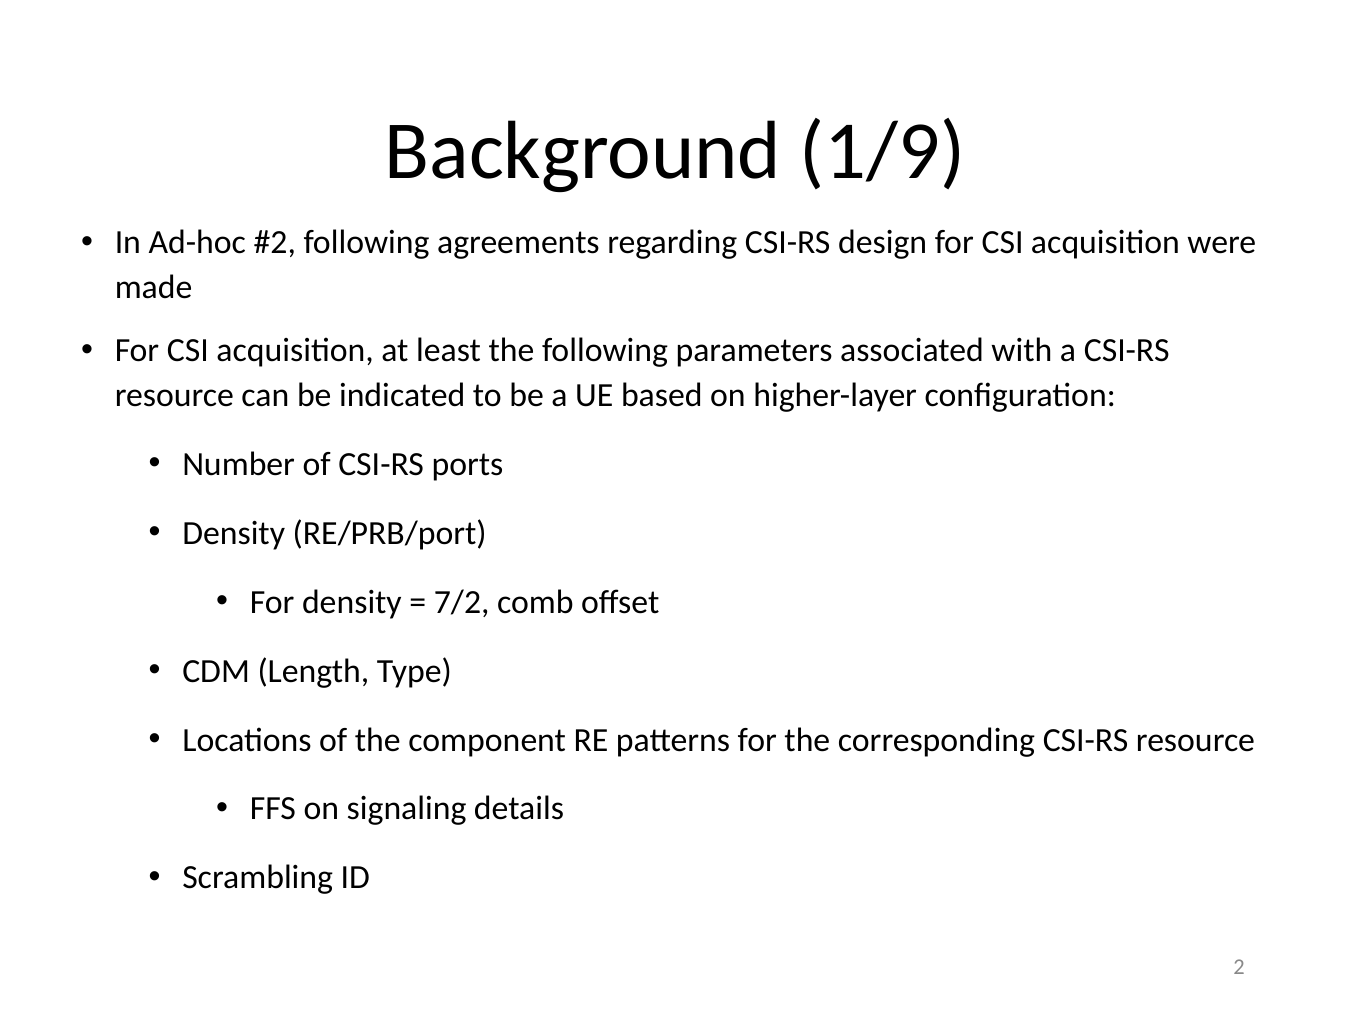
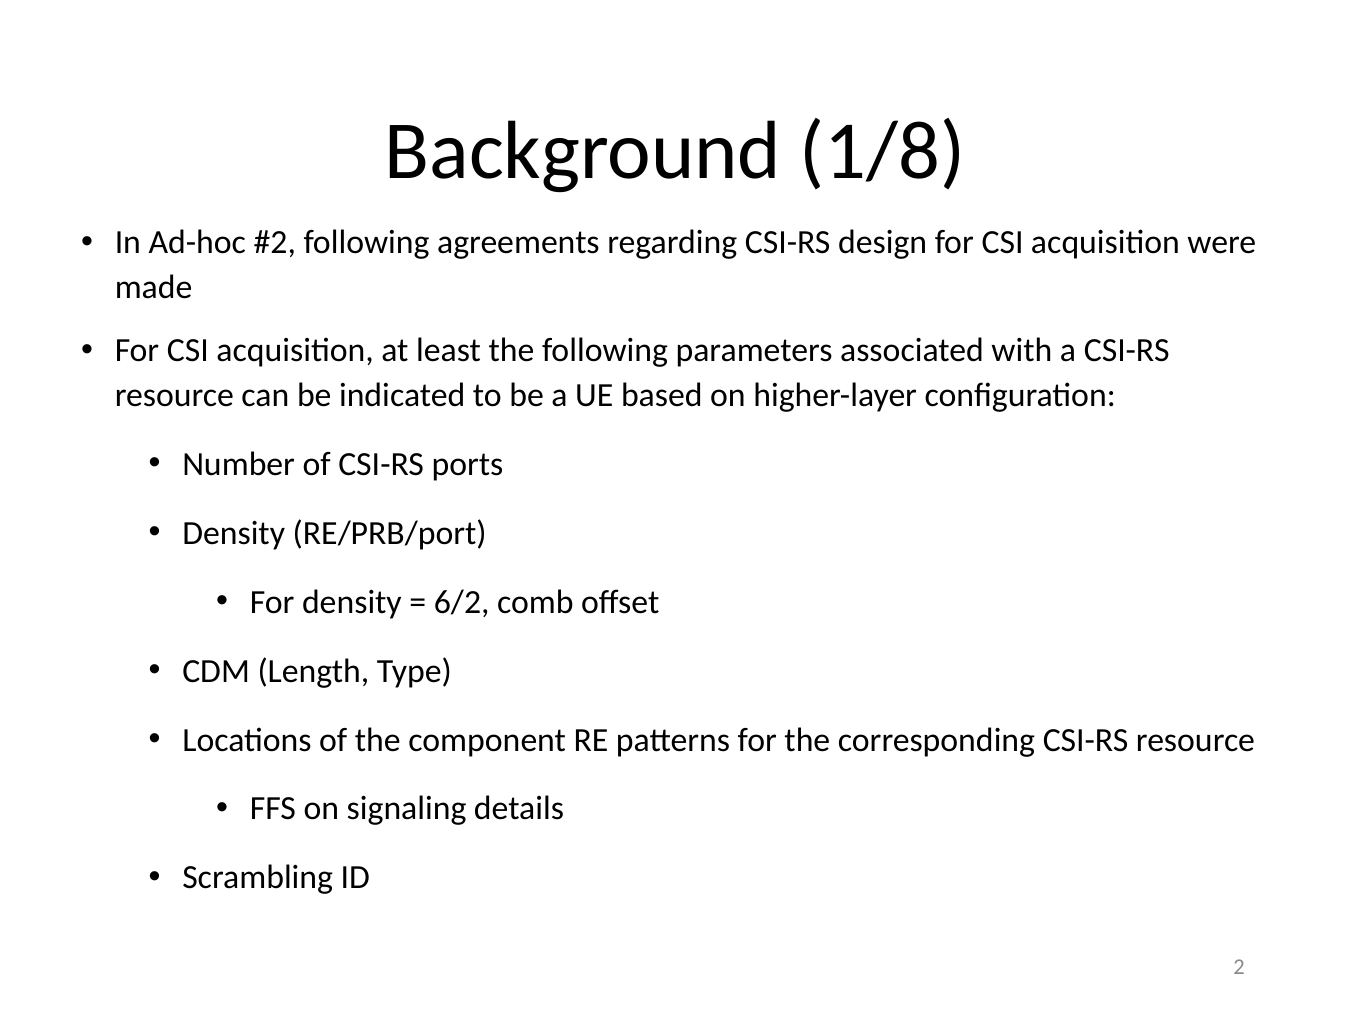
1/9: 1/9 -> 1/8
7/2: 7/2 -> 6/2
